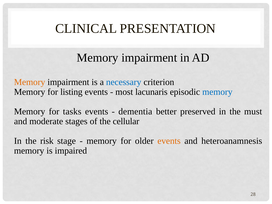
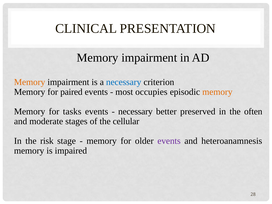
listing: listing -> paired
lacunaris: lacunaris -> occupies
memory at (217, 92) colour: blue -> orange
dementia at (135, 112): dementia -> necessary
must: must -> often
events at (169, 141) colour: orange -> purple
